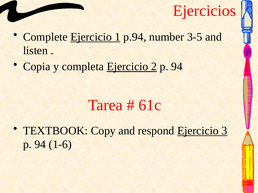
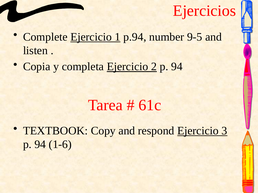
3-5: 3-5 -> 9-5
